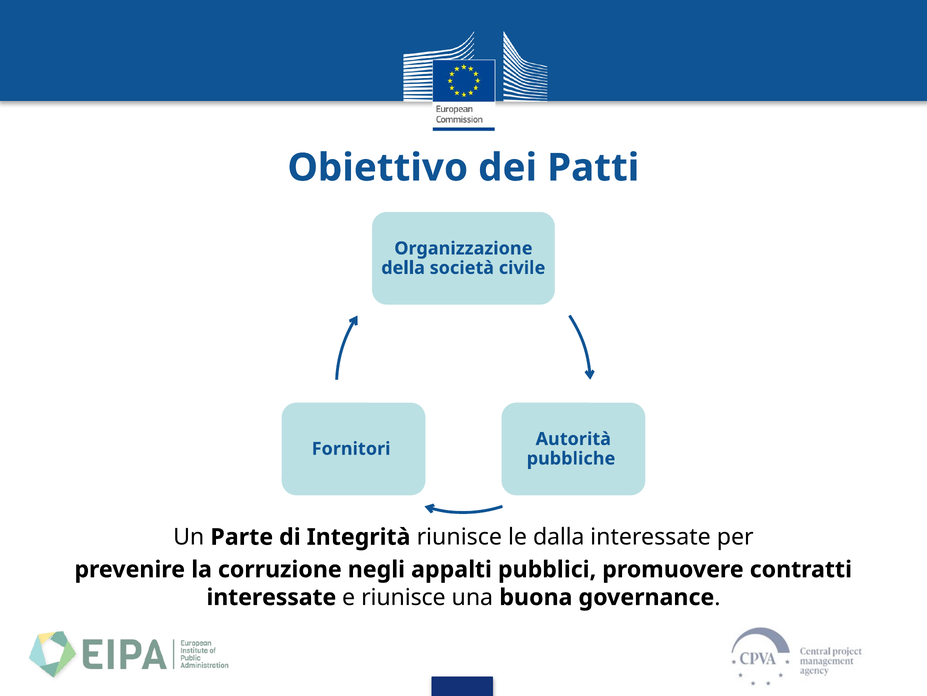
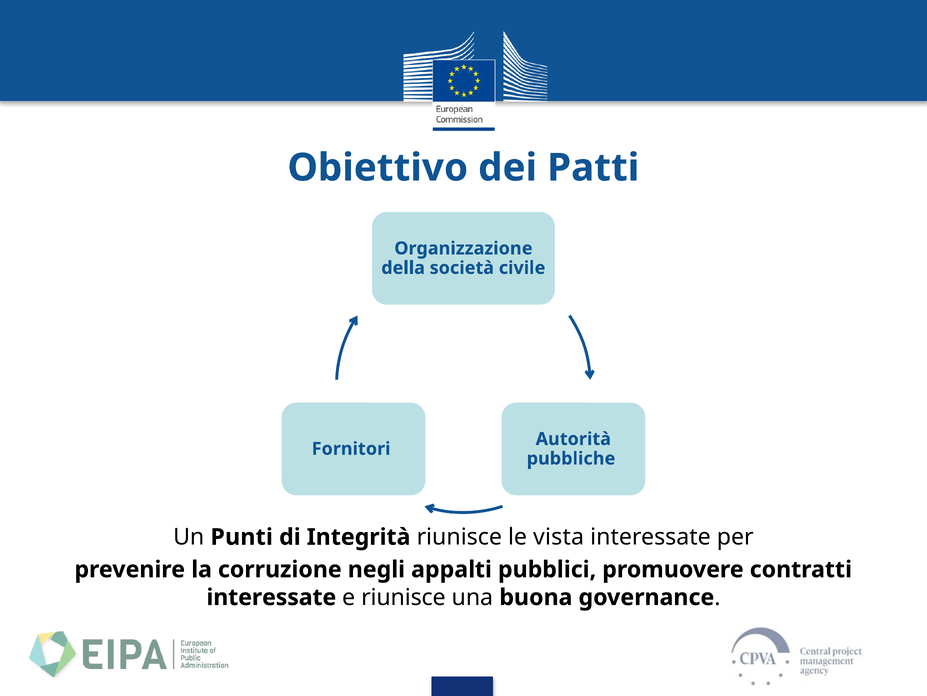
Parte: Parte -> Punti
dalla: dalla -> vista
